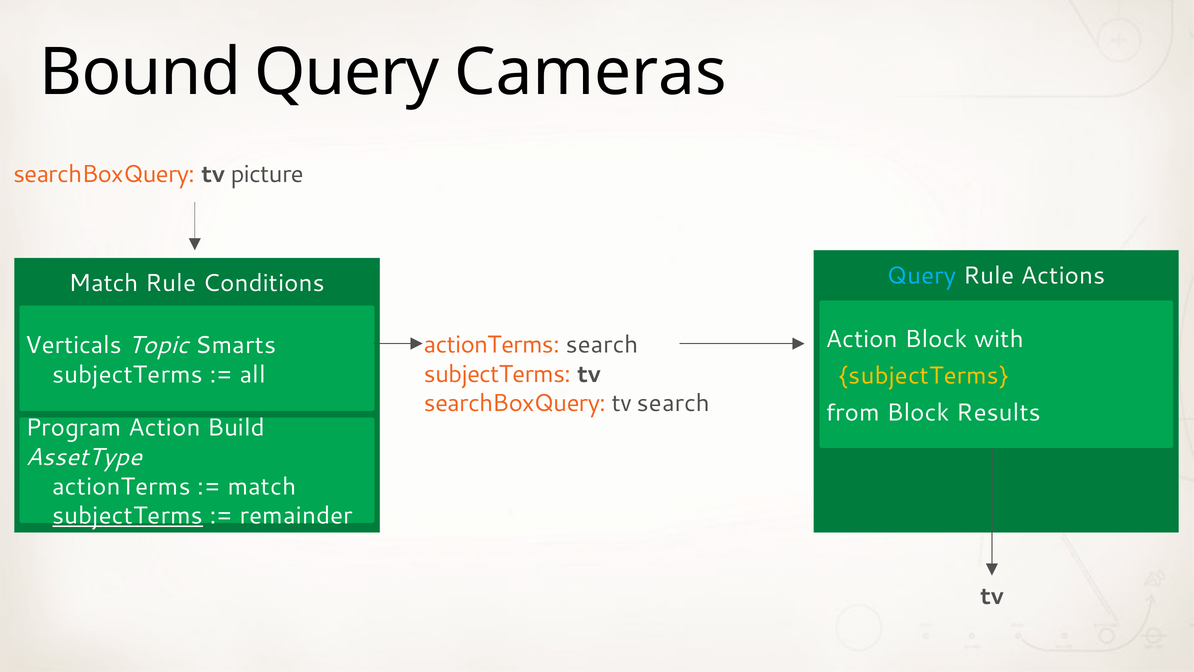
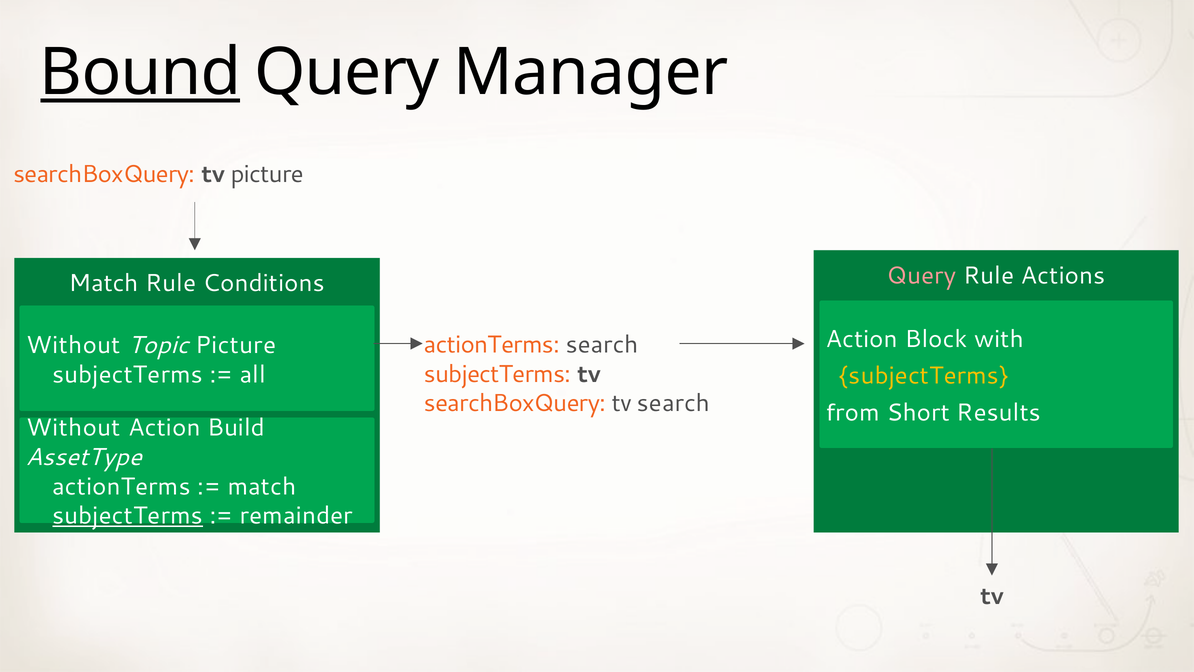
Bound underline: none -> present
Cameras: Cameras -> Manager
Query at (922, 275) colour: light blue -> pink
Verticals at (74, 345): Verticals -> Without
Topic Smarts: Smarts -> Picture
from Block: Block -> Short
Program at (74, 428): Program -> Without
